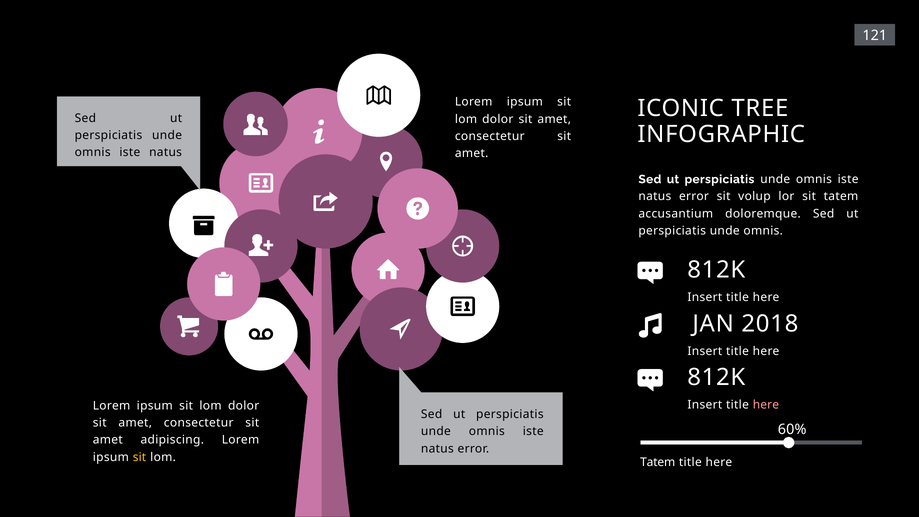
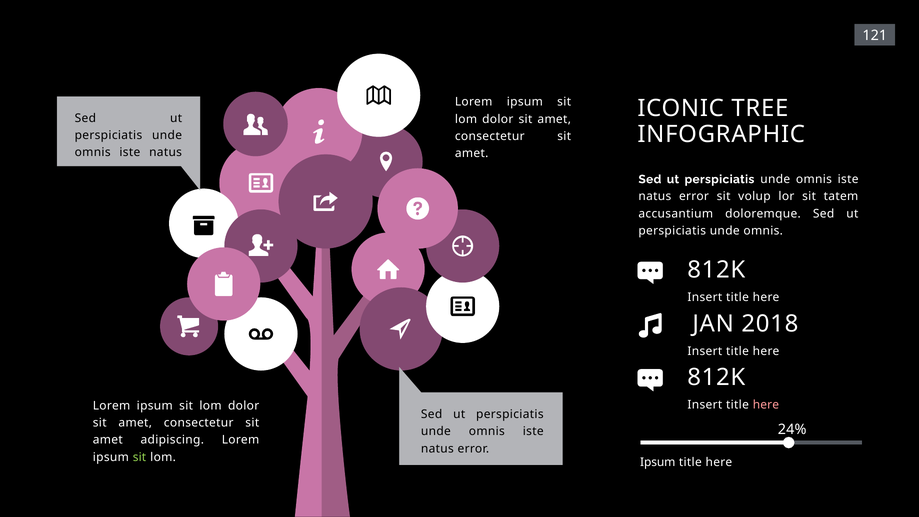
60%: 60% -> 24%
sit at (139, 457) colour: yellow -> light green
Tatem at (658, 462): Tatem -> Ipsum
